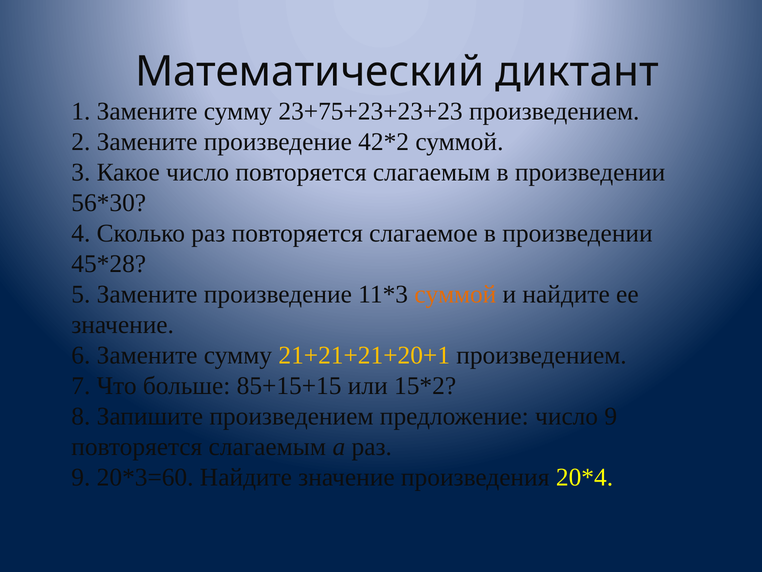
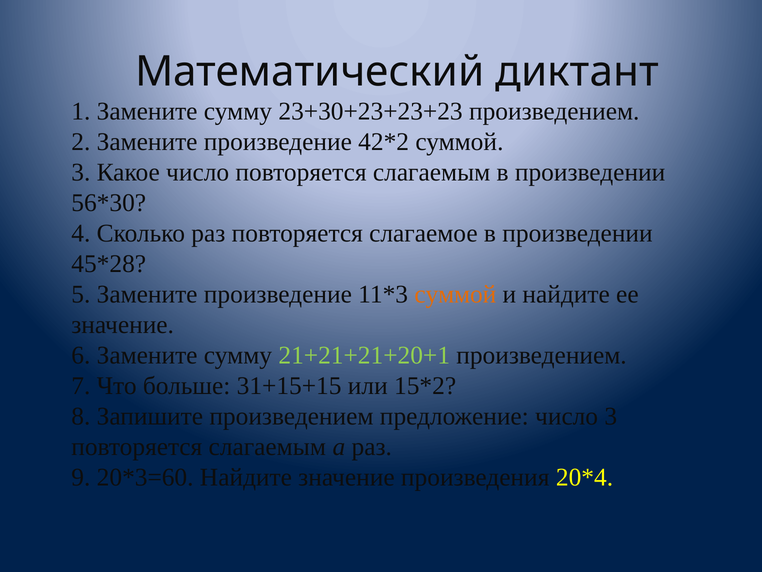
23+75+23+23+23: 23+75+23+23+23 -> 23+30+23+23+23
21+21+21+20+1 colour: yellow -> light green
85+15+15: 85+15+15 -> 31+15+15
число 9: 9 -> 3
